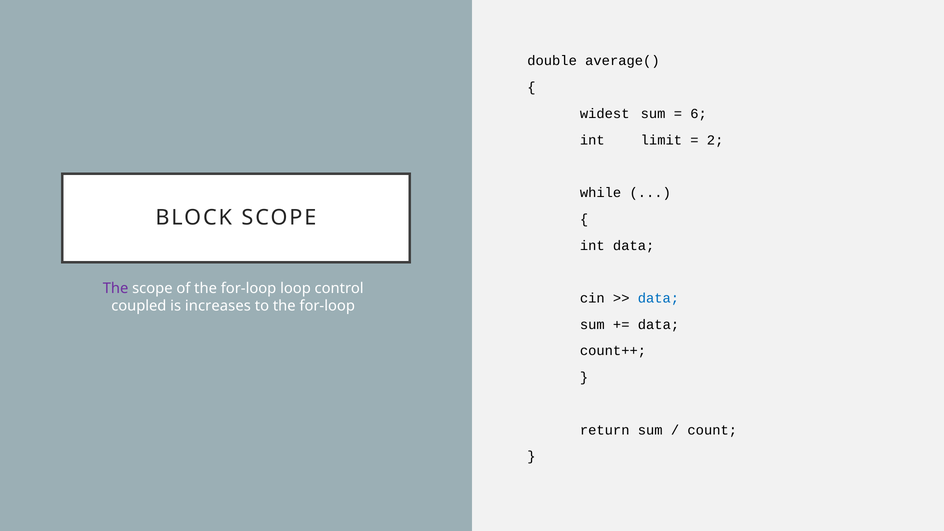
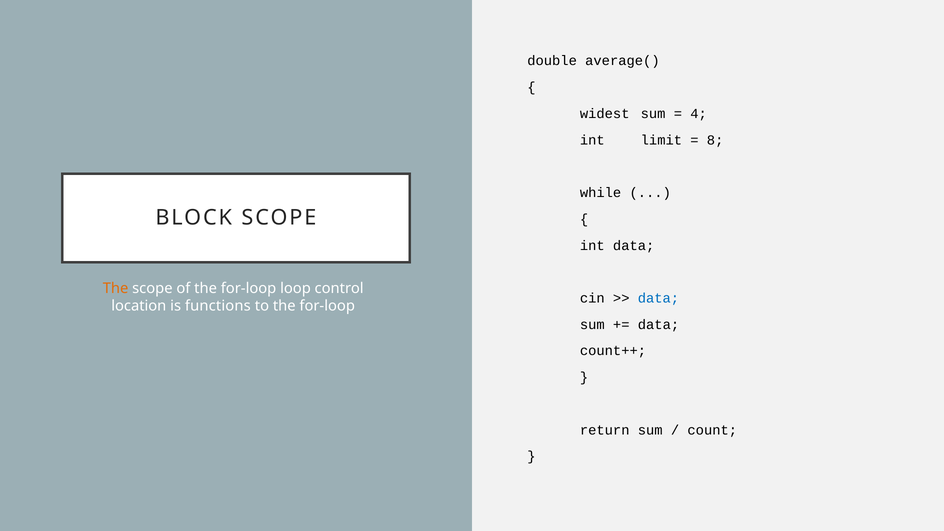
6: 6 -> 4
2: 2 -> 8
The at (116, 288) colour: purple -> orange
coupled: coupled -> location
increases: increases -> functions
